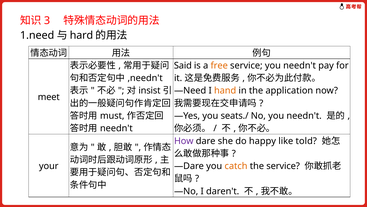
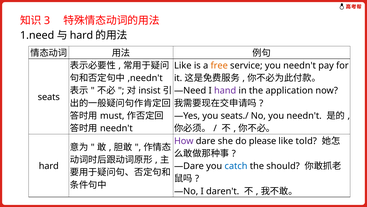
Said at (183, 65): Said -> Like
hand colour: orange -> purple
meet: meet -> seats
happy: happy -> please
your at (49, 166): your -> hard
catch colour: orange -> blue
the service: service -> should
